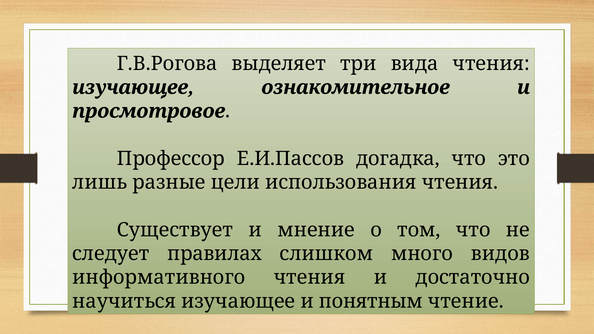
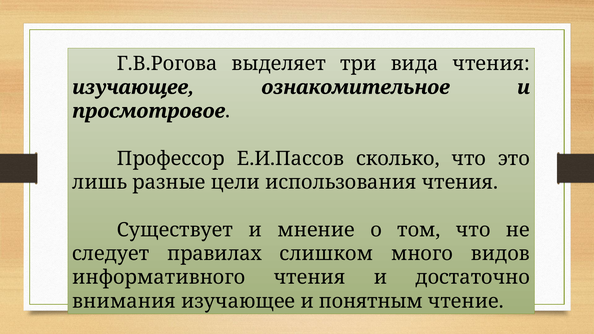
догадка: догадка -> сколько
научиться: научиться -> внимания
